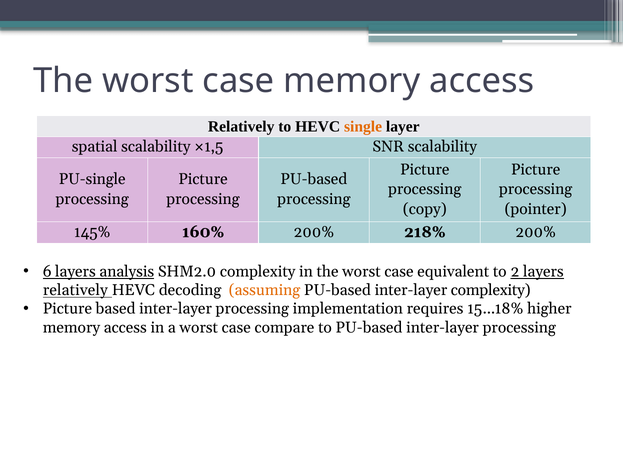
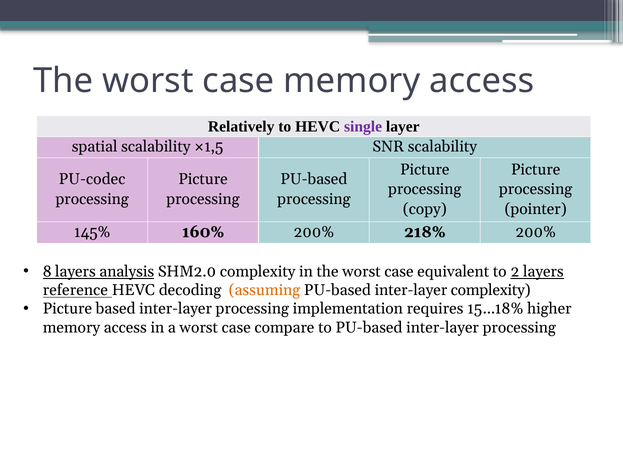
single colour: orange -> purple
PU-single: PU-single -> PU-codec
6: 6 -> 8
relatively at (75, 290): relatively -> reference
